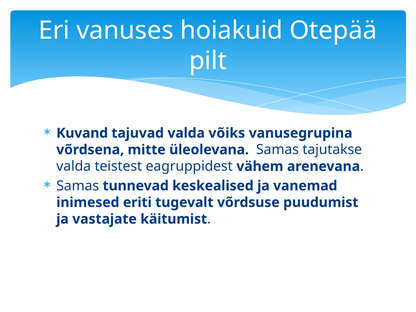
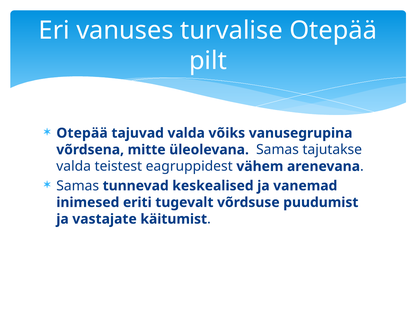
hoiakuid: hoiakuid -> turvalise
Kuvand at (82, 133): Kuvand -> Otepää
